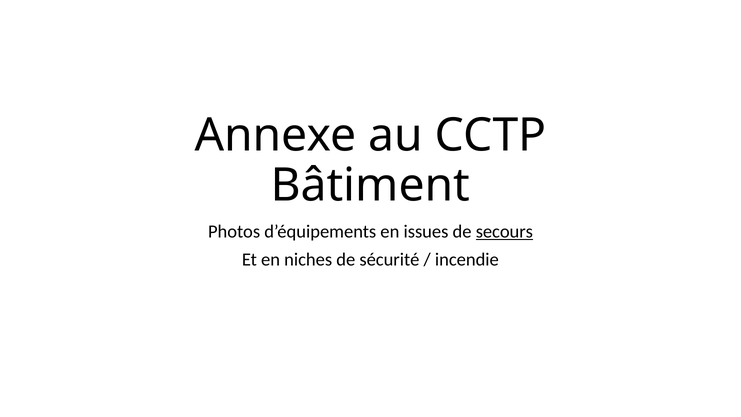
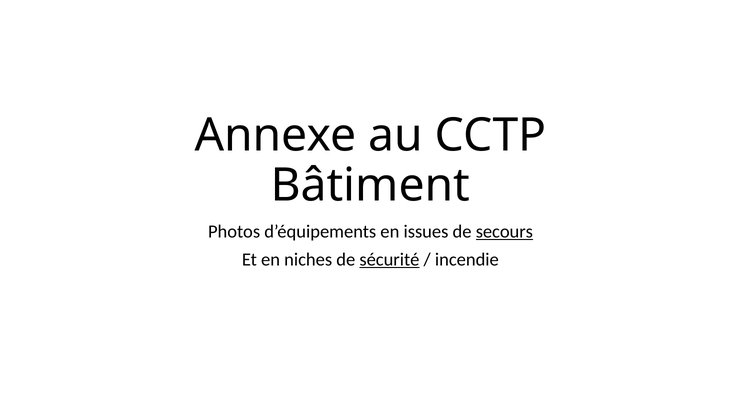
sécurité underline: none -> present
